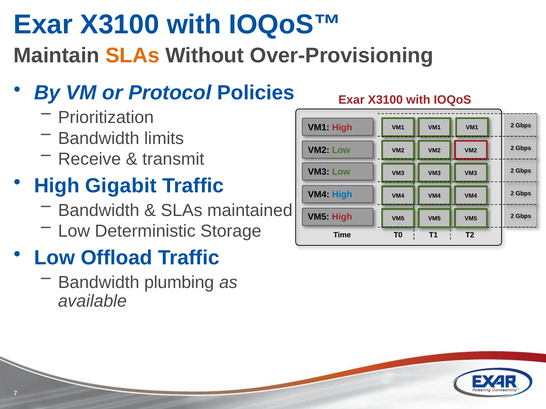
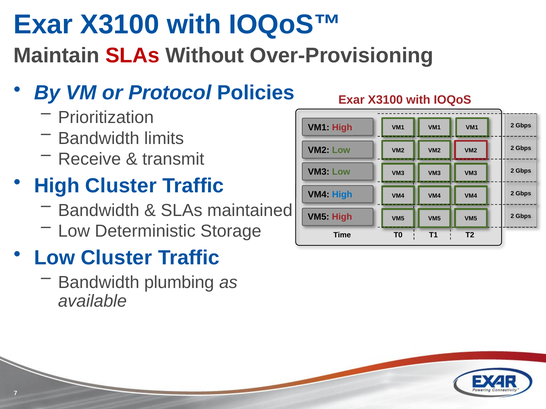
SLAs at (132, 56) colour: orange -> red
High Gigabit: Gigabit -> Cluster
Low Offload: Offload -> Cluster
